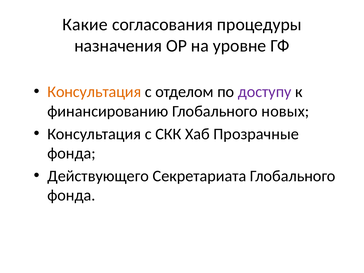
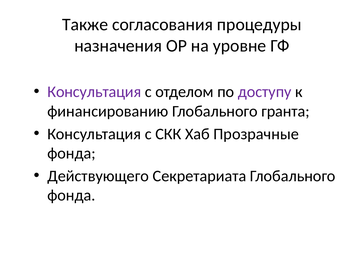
Какие: Какие -> Также
Консультация at (94, 92) colour: orange -> purple
новых: новых -> гранта
